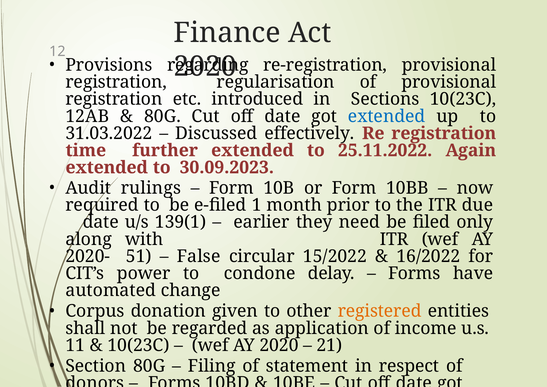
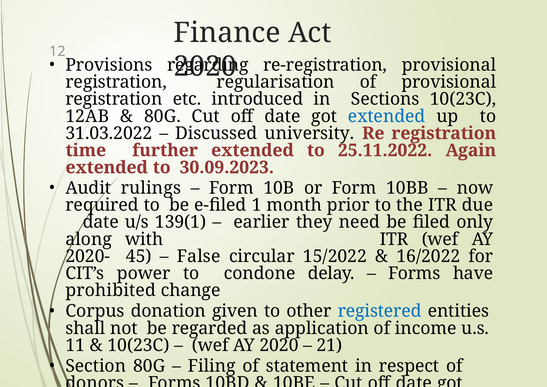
effectively: effectively -> university
51: 51 -> 45
automated: automated -> prohibited
registered colour: orange -> blue
